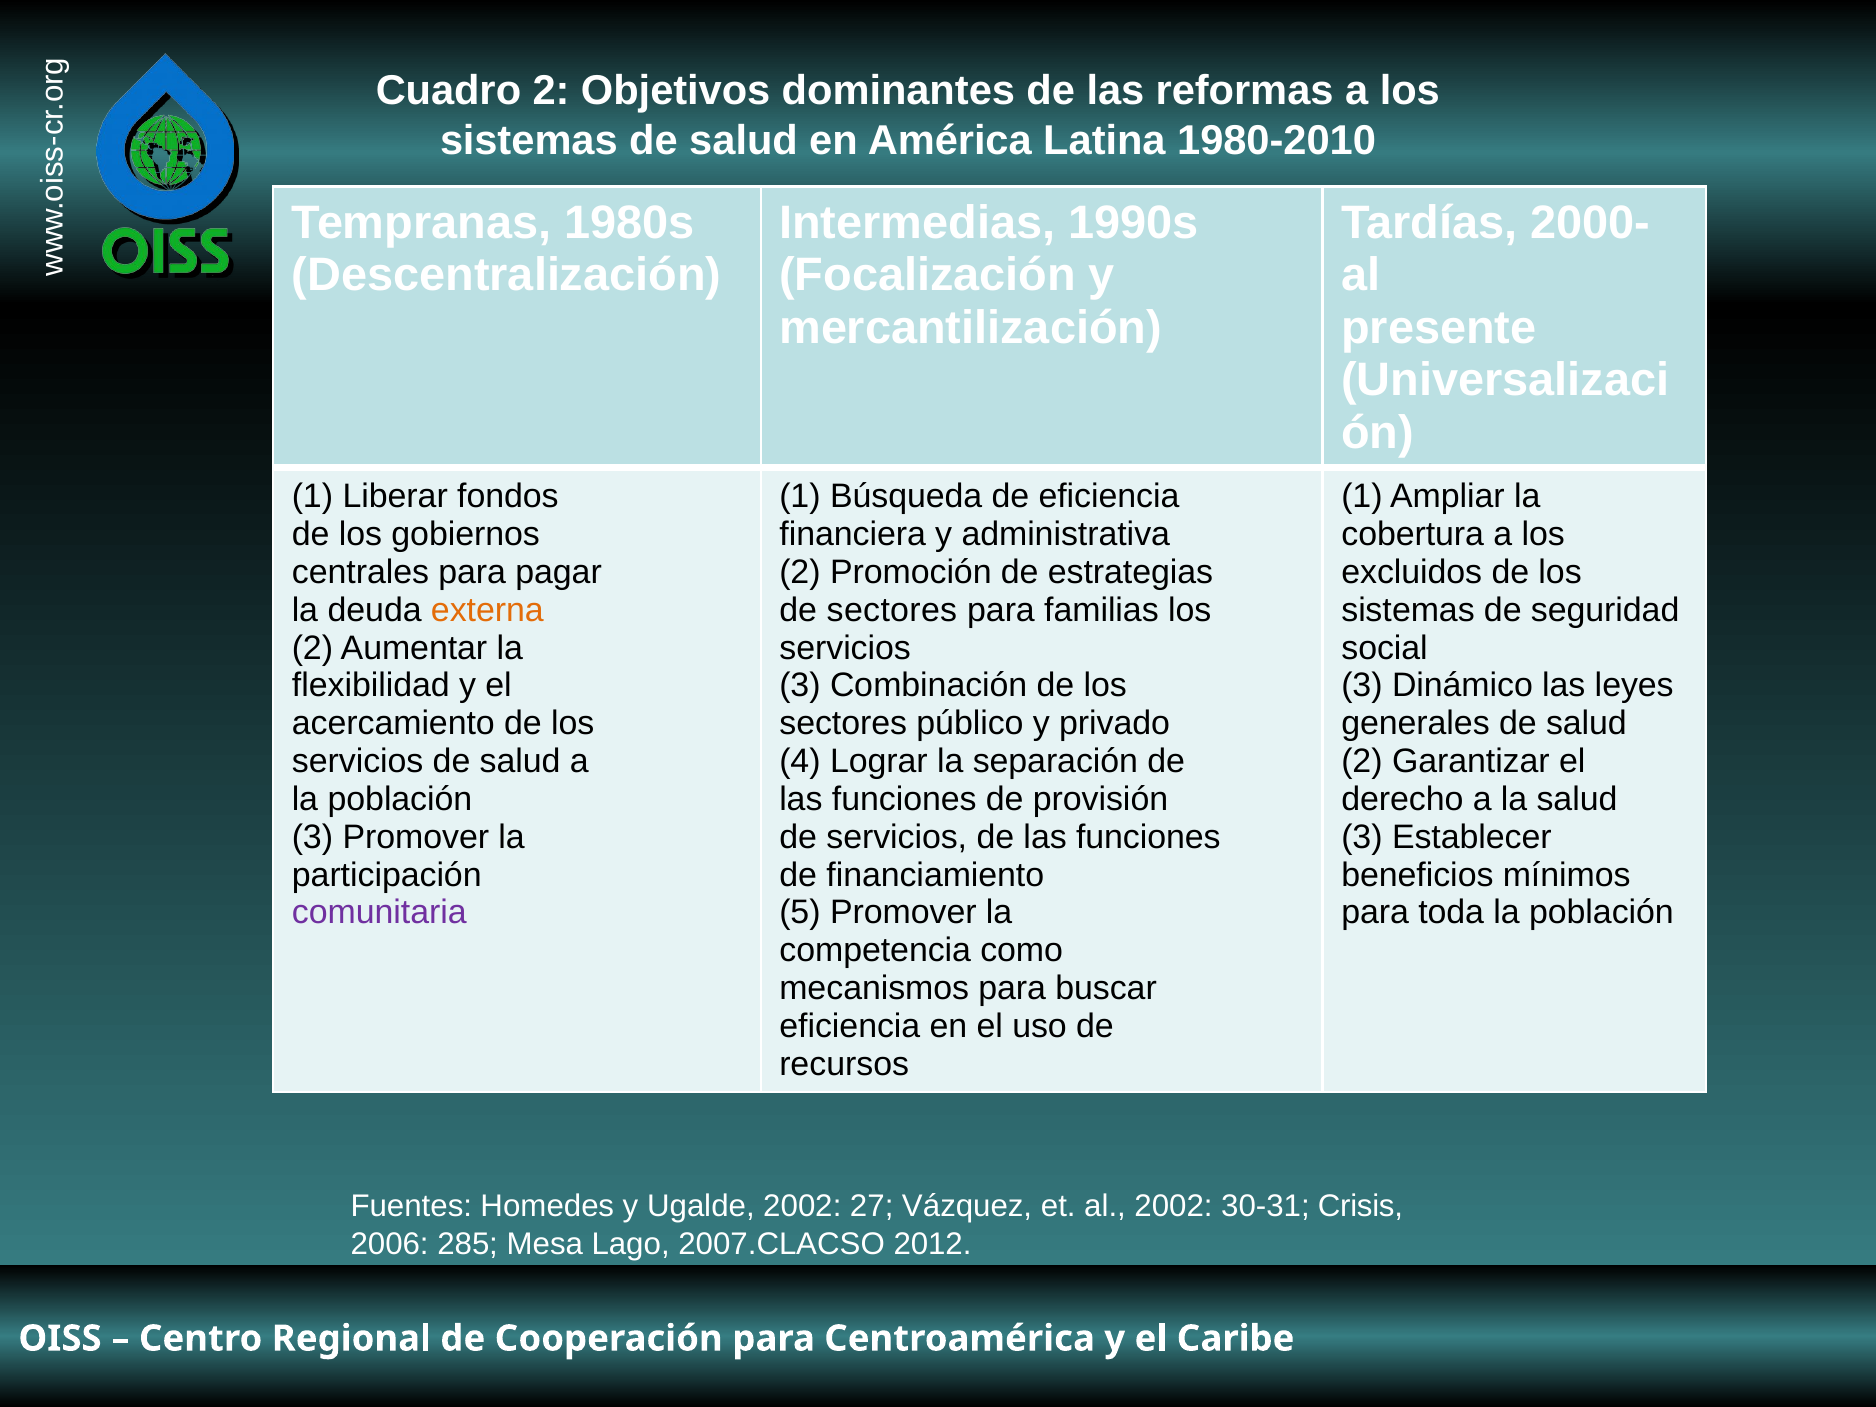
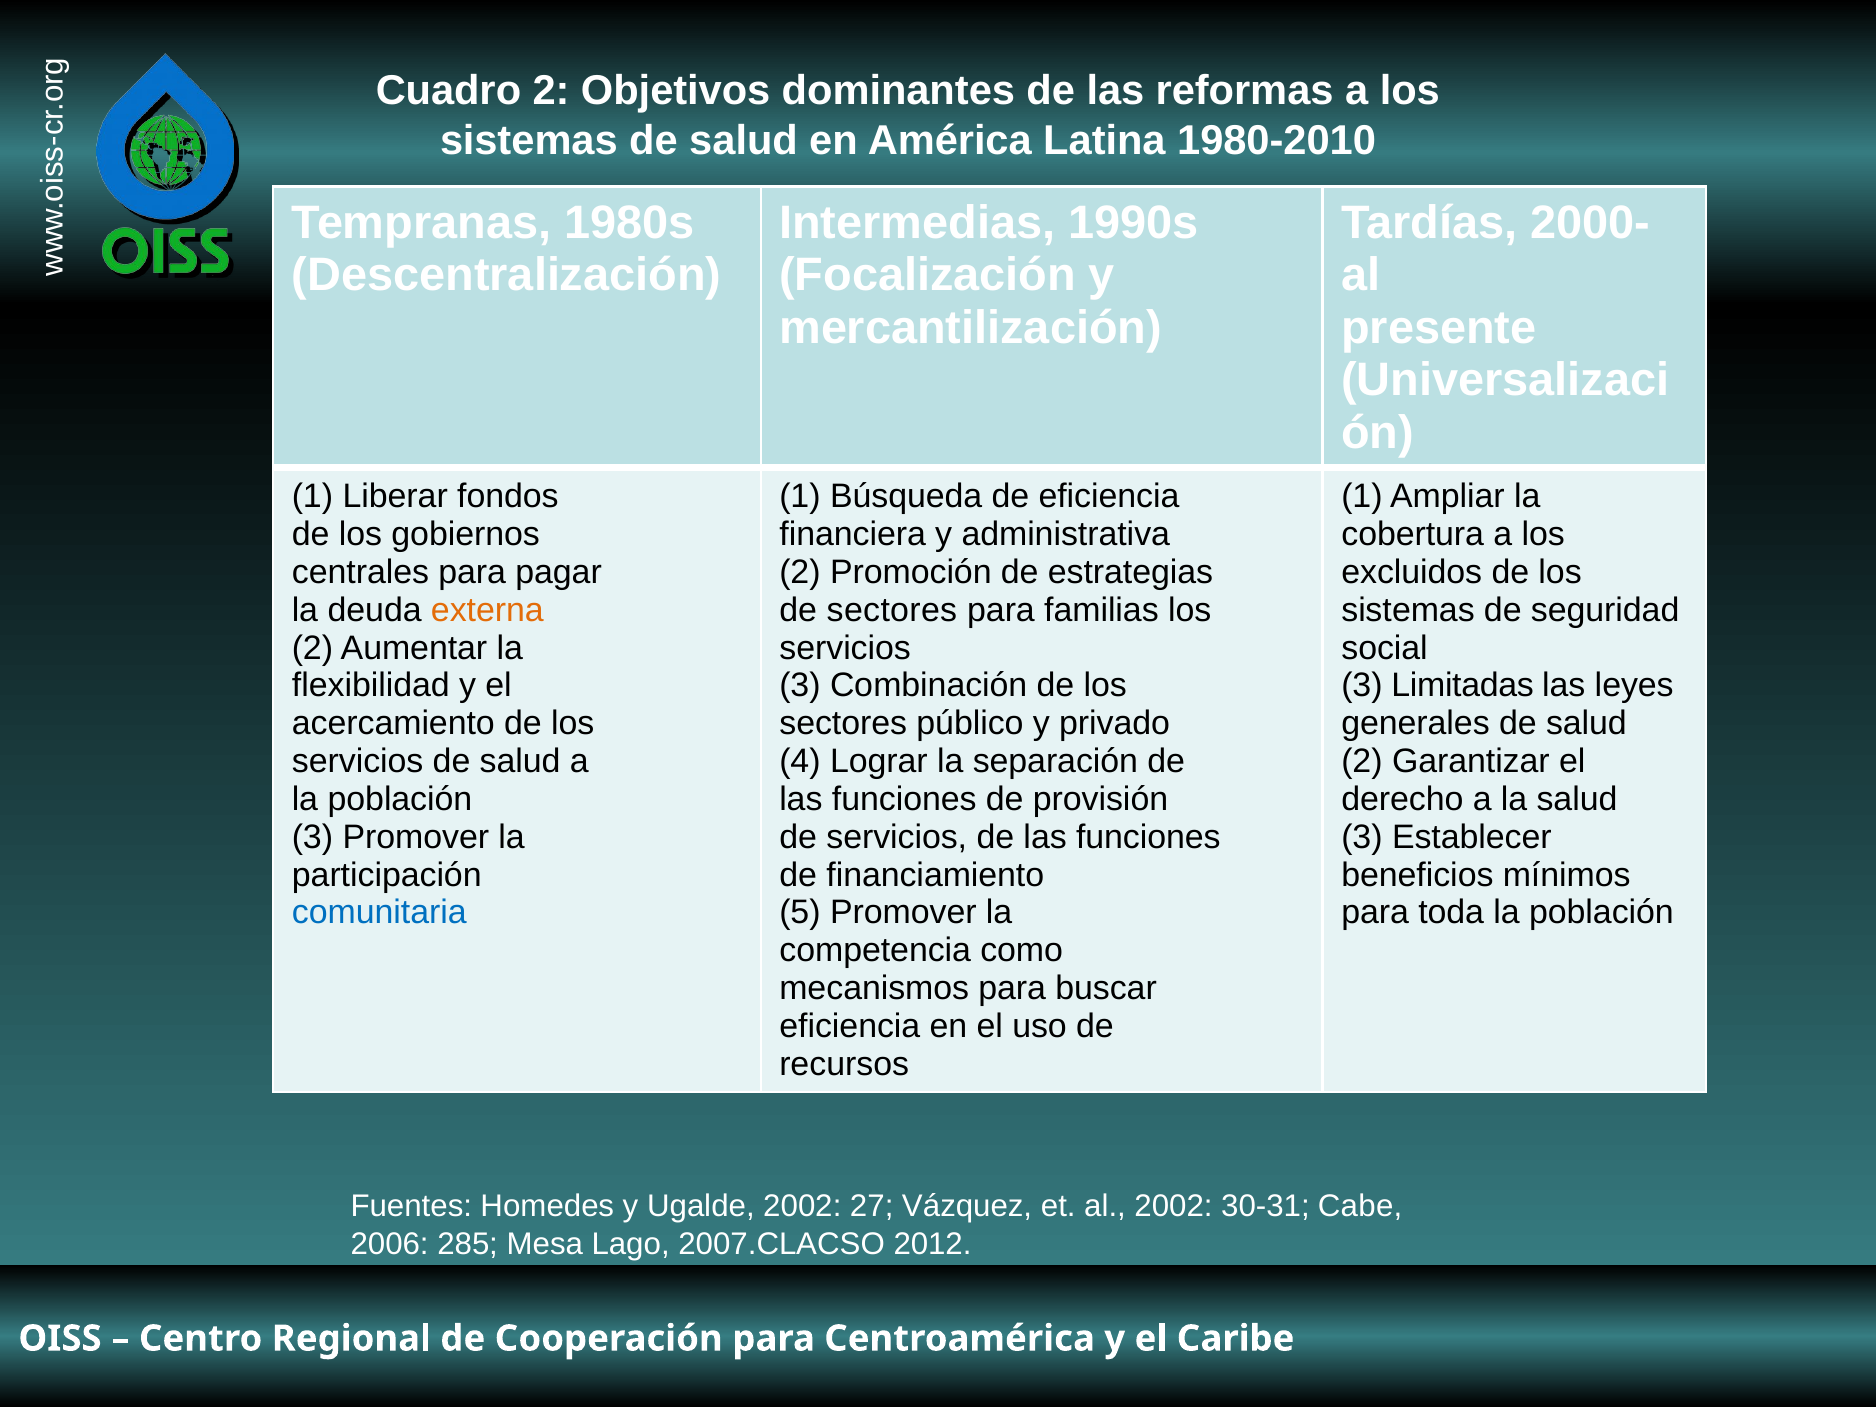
Dinámico: Dinámico -> Limitadas
comunitaria colour: purple -> blue
Crisis: Crisis -> Cabe
